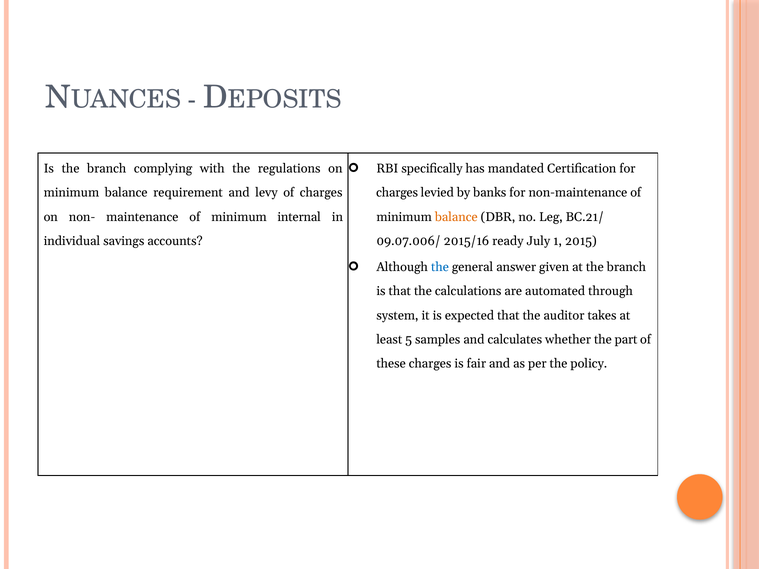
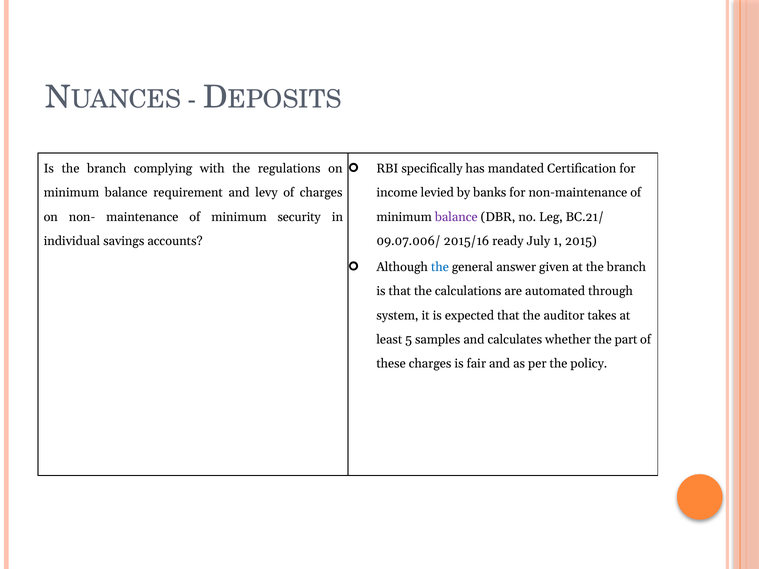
charges at (397, 193): charges -> income
internal: internal -> security
balance at (456, 217) colour: orange -> purple
